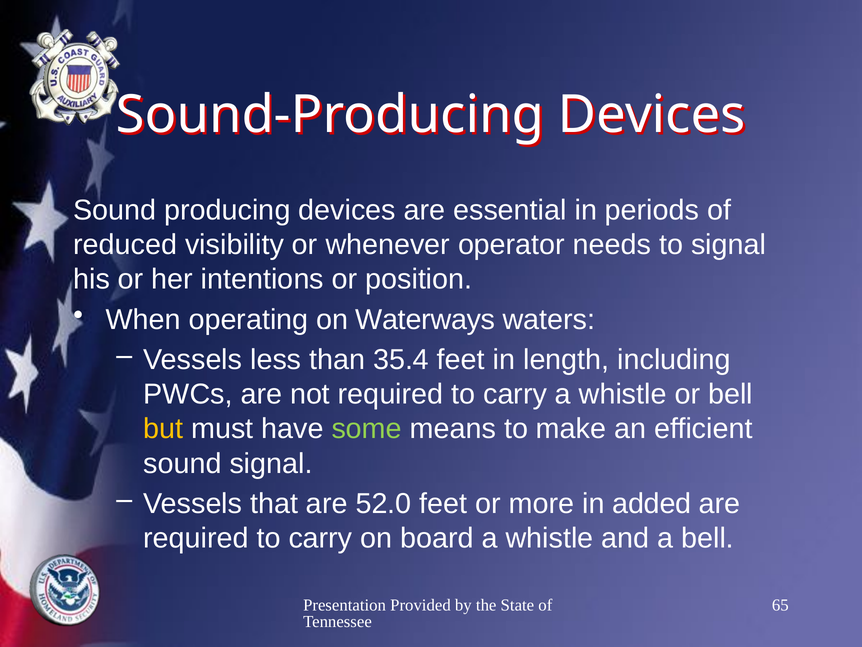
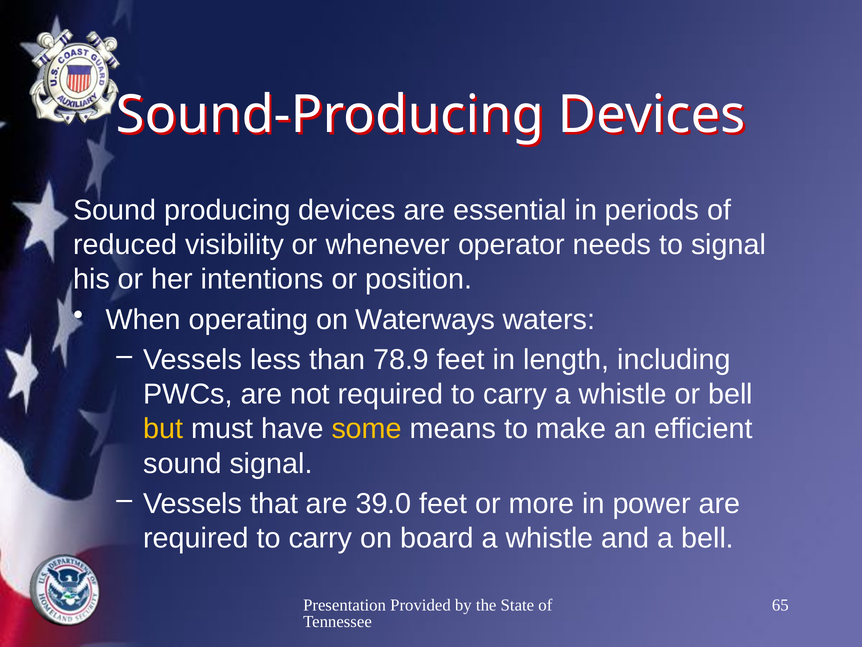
35.4: 35.4 -> 78.9
some colour: light green -> yellow
52.0: 52.0 -> 39.0
added: added -> power
